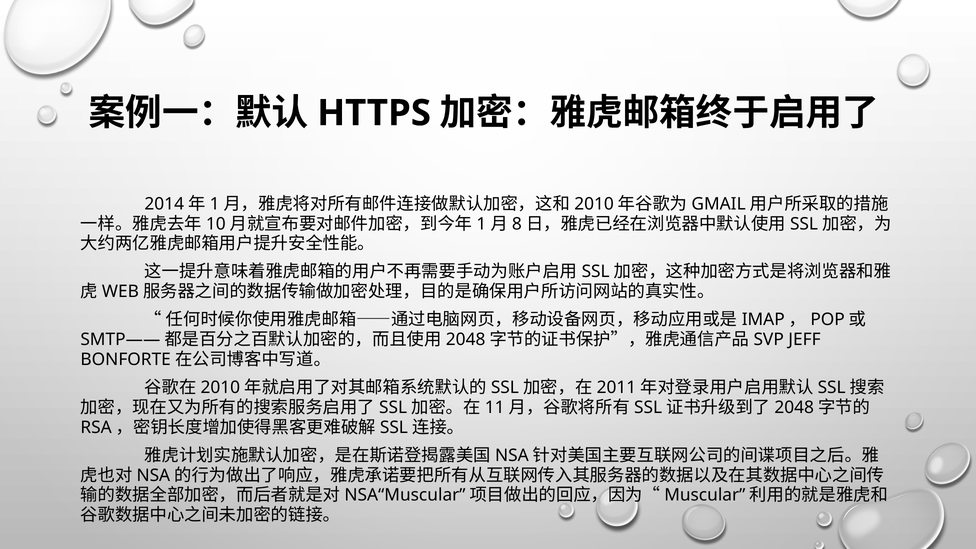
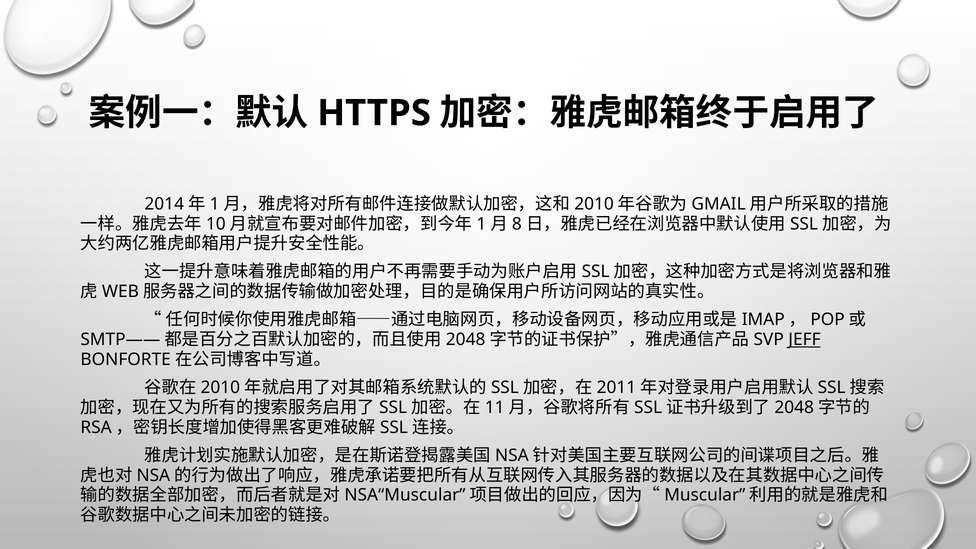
JEFF underline: none -> present
